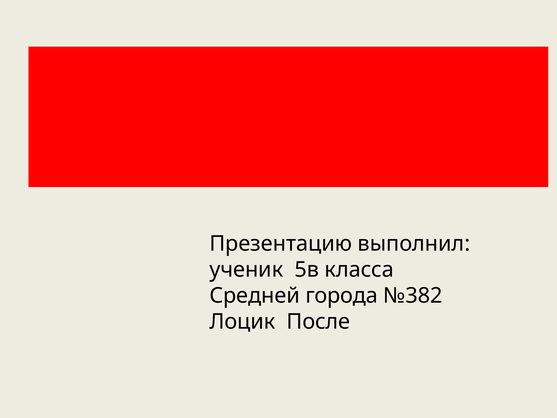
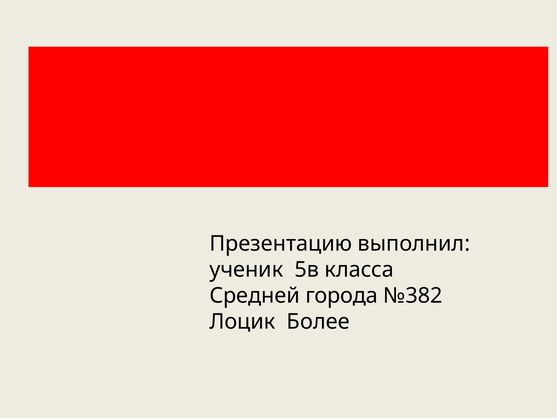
После: После -> Более
